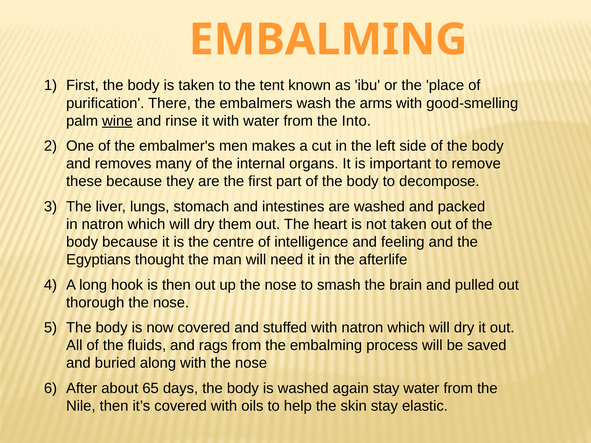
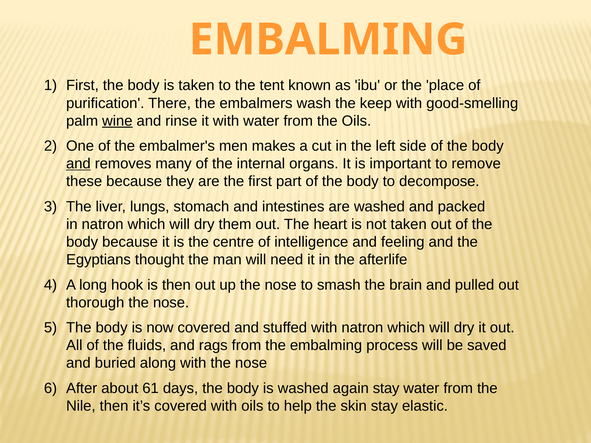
arms: arms -> keep
the Into: Into -> Oils
and at (78, 164) underline: none -> present
65: 65 -> 61
